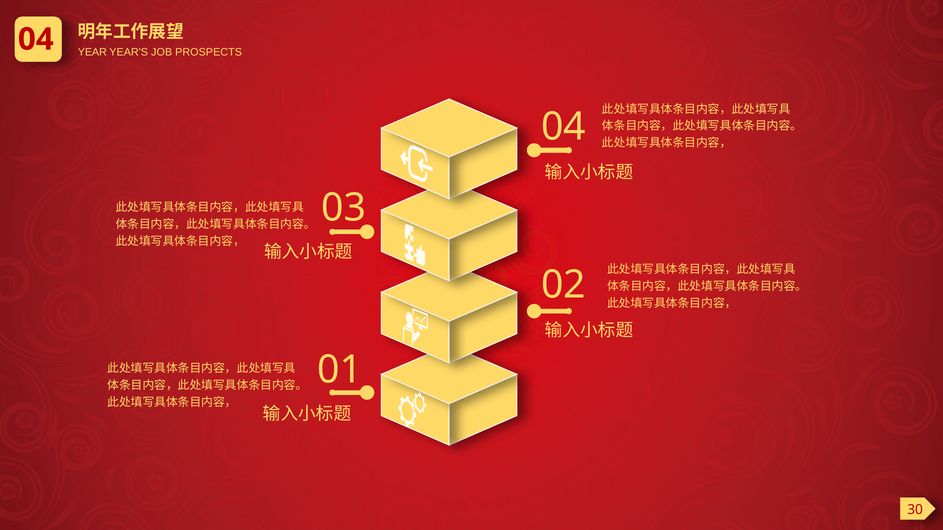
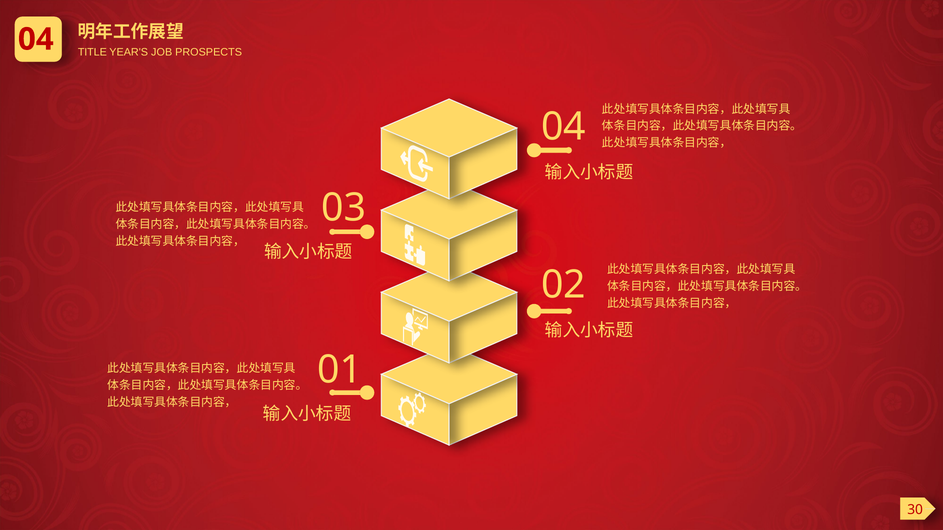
YEAR: YEAR -> TITLE
